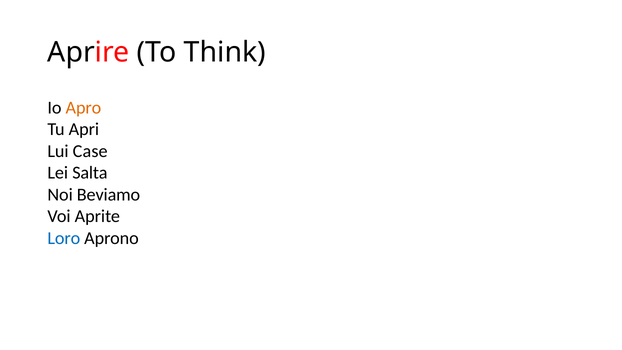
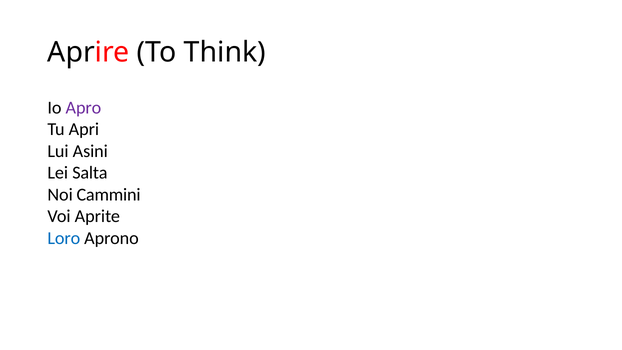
Apro colour: orange -> purple
Case: Case -> Asini
Beviamo: Beviamo -> Cammini
